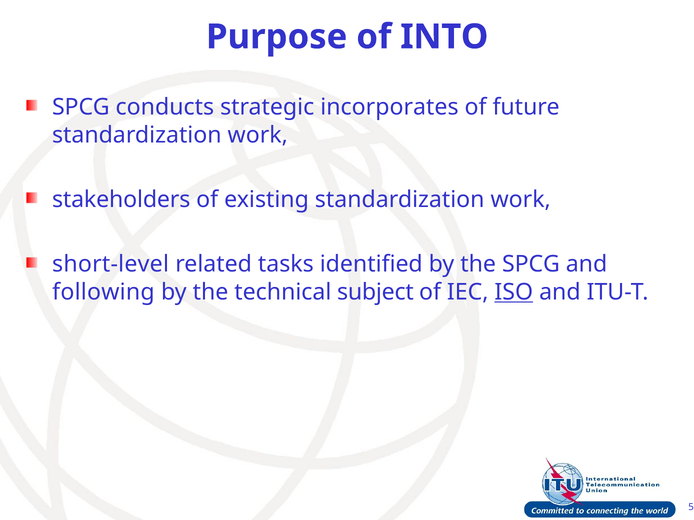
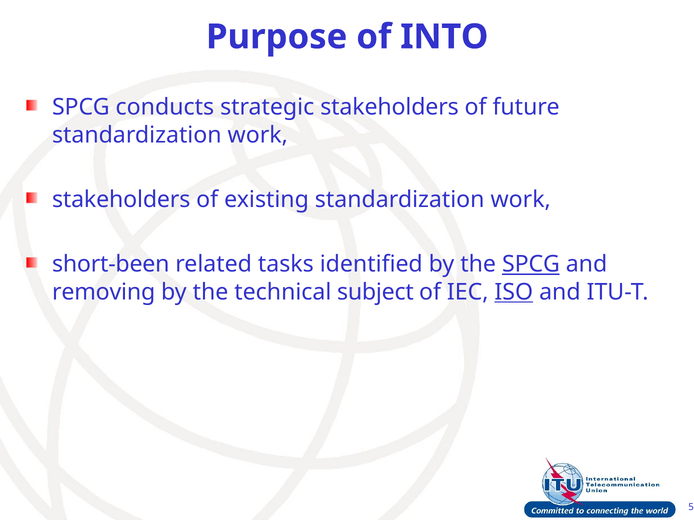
strategic incorporates: incorporates -> stakeholders
short-level: short-level -> short-been
SPCG at (531, 265) underline: none -> present
following: following -> removing
